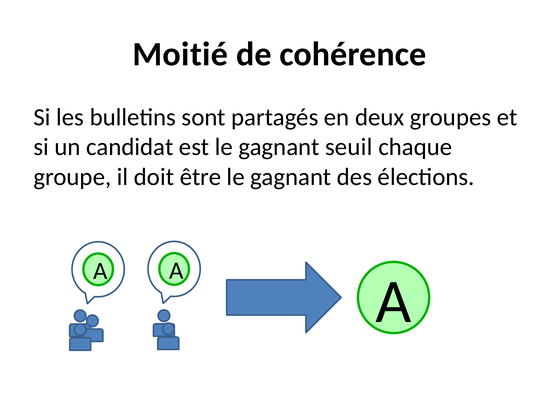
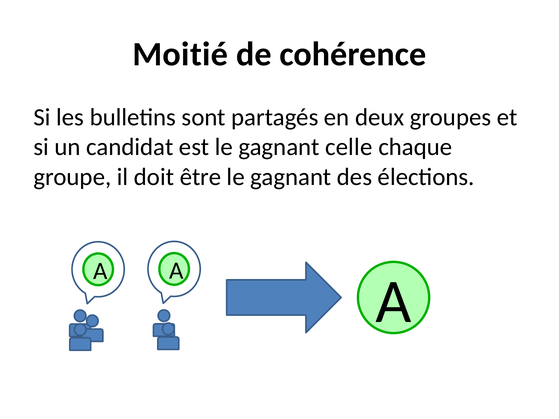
seuil: seuil -> celle
